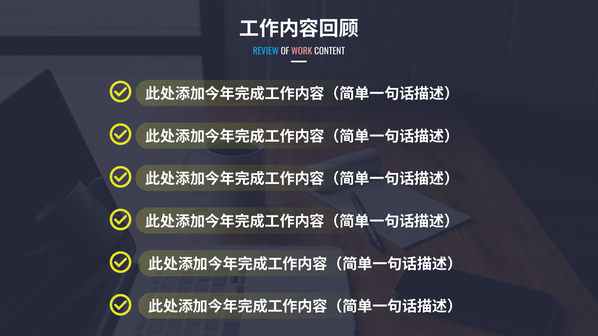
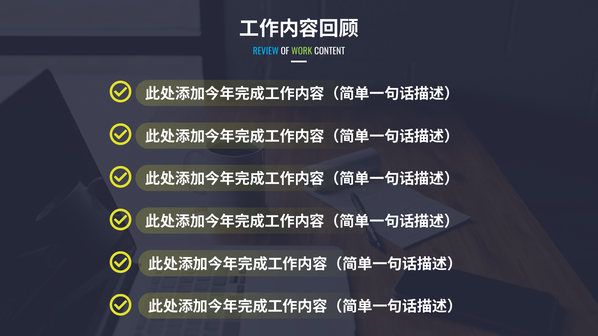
WORK colour: pink -> light green
